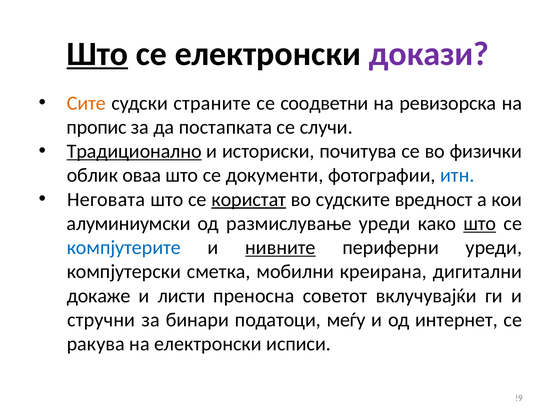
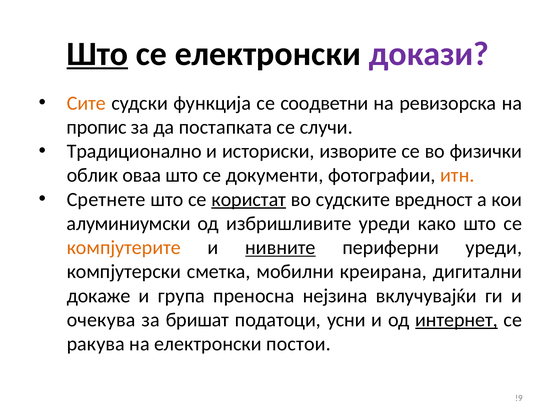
страните: страните -> функција
Традиционално underline: present -> none
почитува: почитува -> изворите
итн colour: blue -> orange
Неговата: Неговата -> Сретнете
размислување: размислување -> избришливите
што at (480, 223) underline: present -> none
компјутерите colour: blue -> orange
листи: листи -> група
советот: советот -> нејзина
стручни: стручни -> очекува
бинари: бинари -> бришат
меѓу: меѓу -> усни
интернет underline: none -> present
исписи: исписи -> постои
